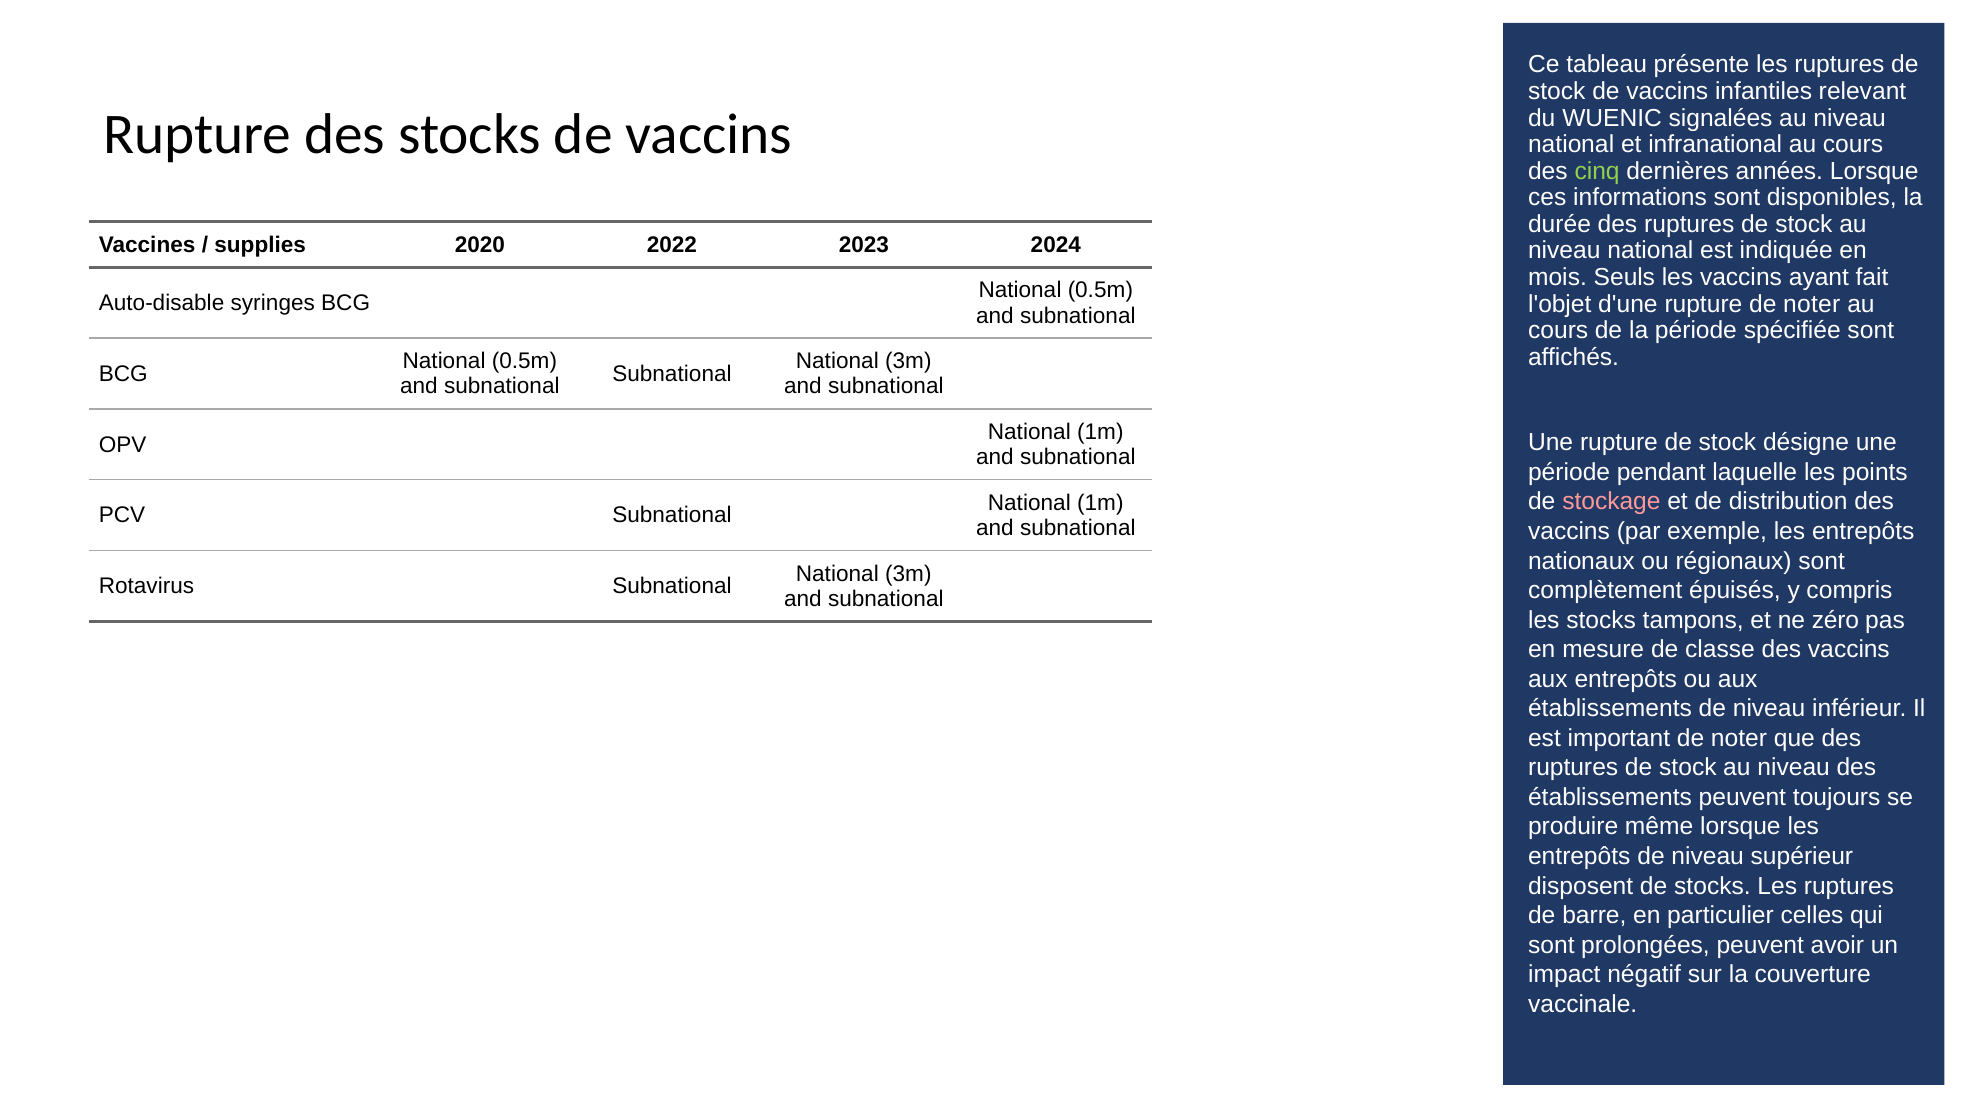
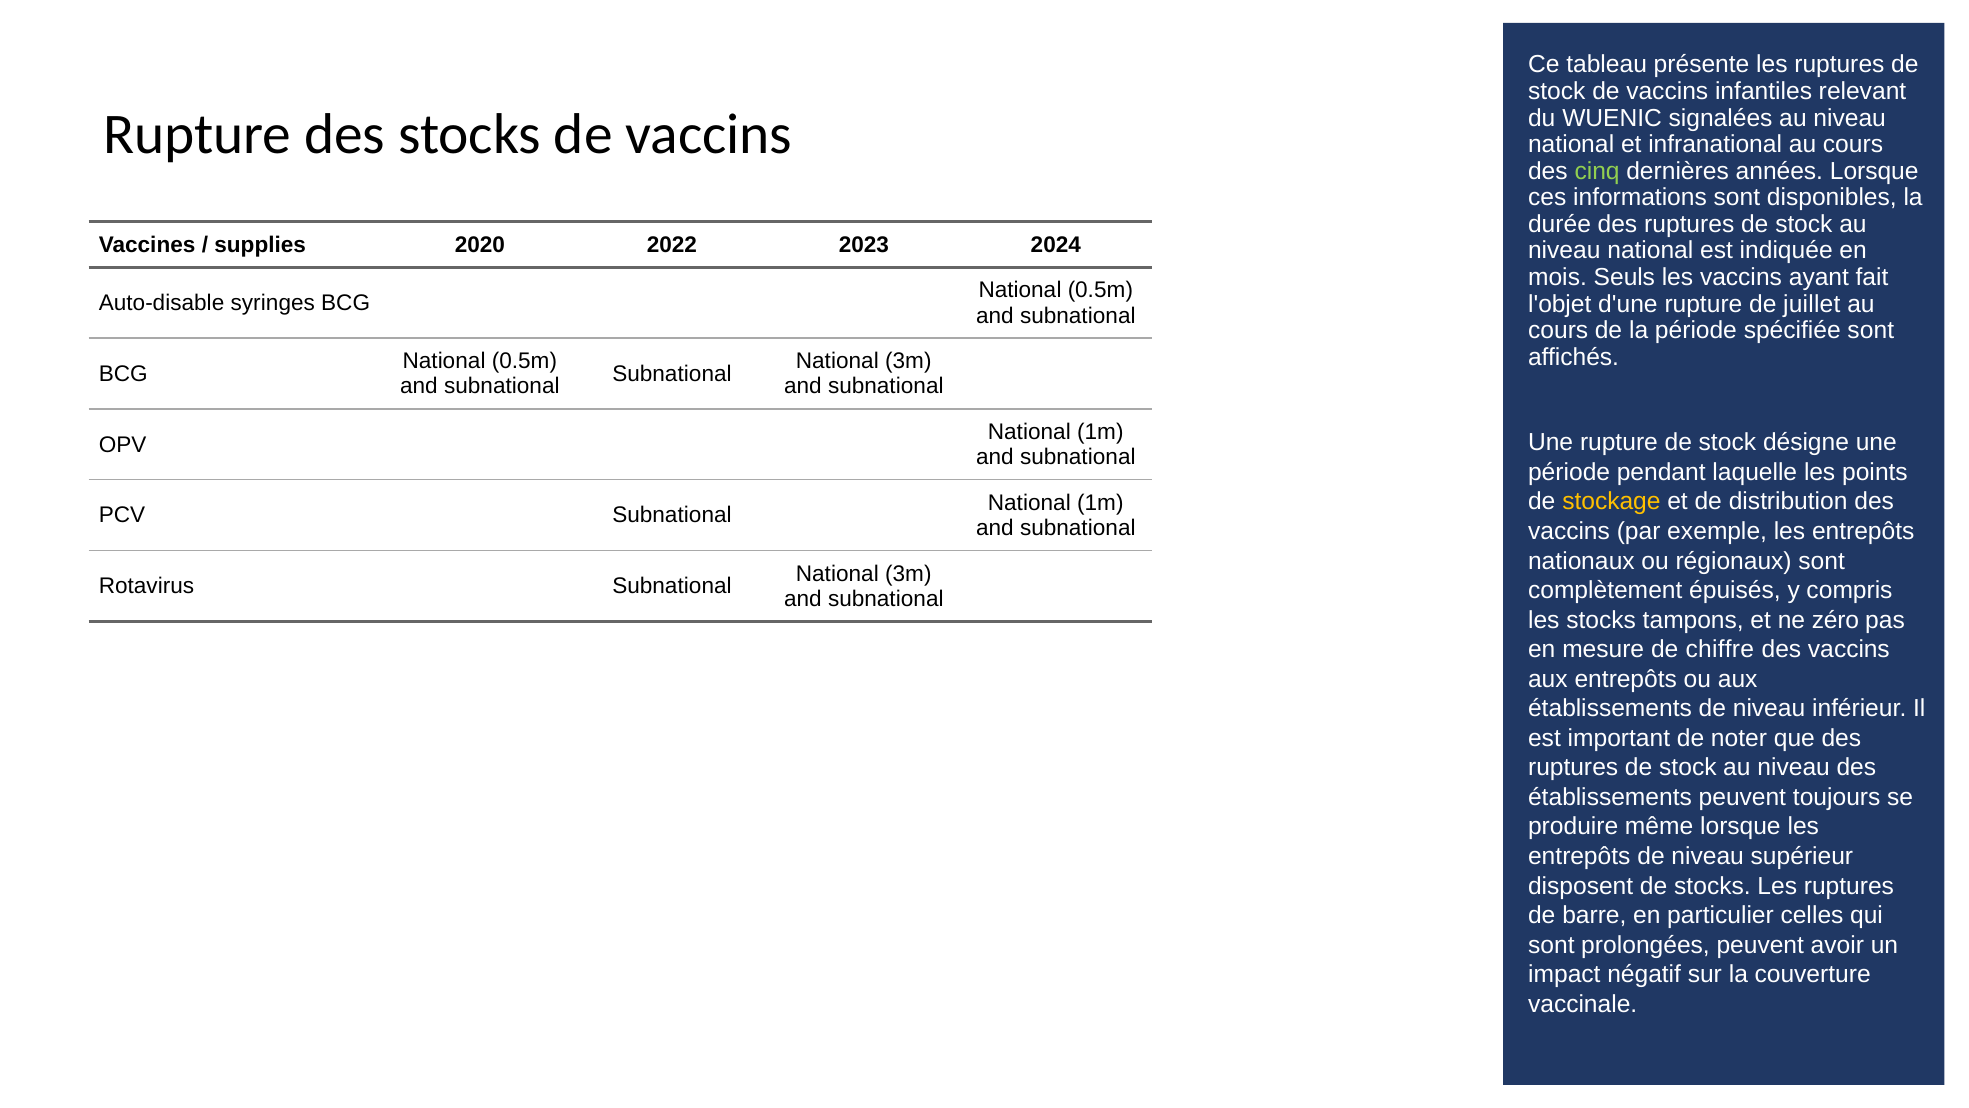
rupture de noter: noter -> juillet
stockage colour: pink -> yellow
classe: classe -> chiffre
